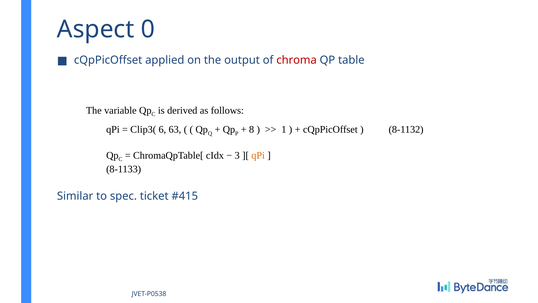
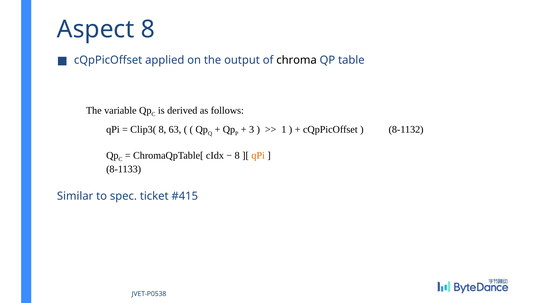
Aspect 0: 0 -> 8
chroma colour: red -> black
Clip3( 6: 6 -> 8
8: 8 -> 3
3 at (237, 155): 3 -> 8
